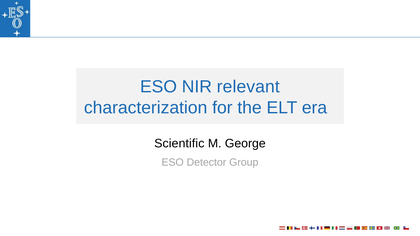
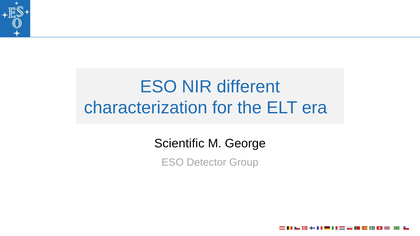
relevant: relevant -> different
